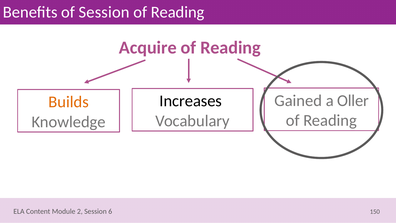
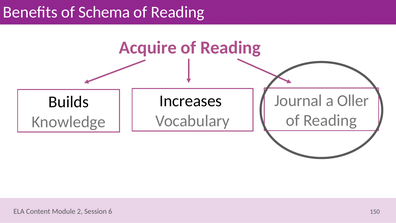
of Session: Session -> Schema
Gained: Gained -> Journal
Builds colour: orange -> black
